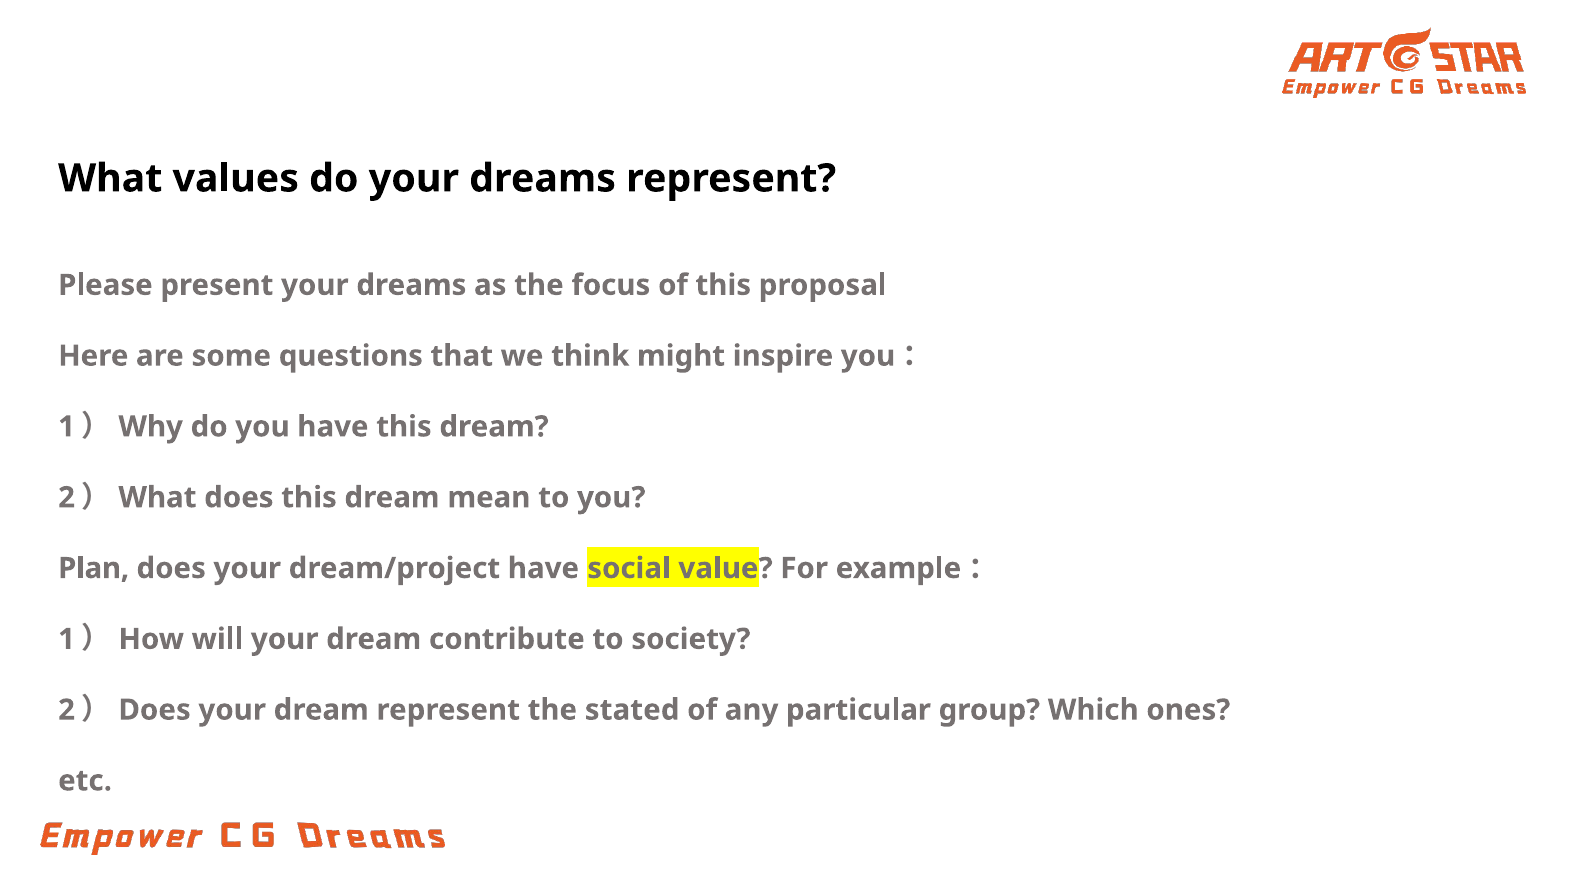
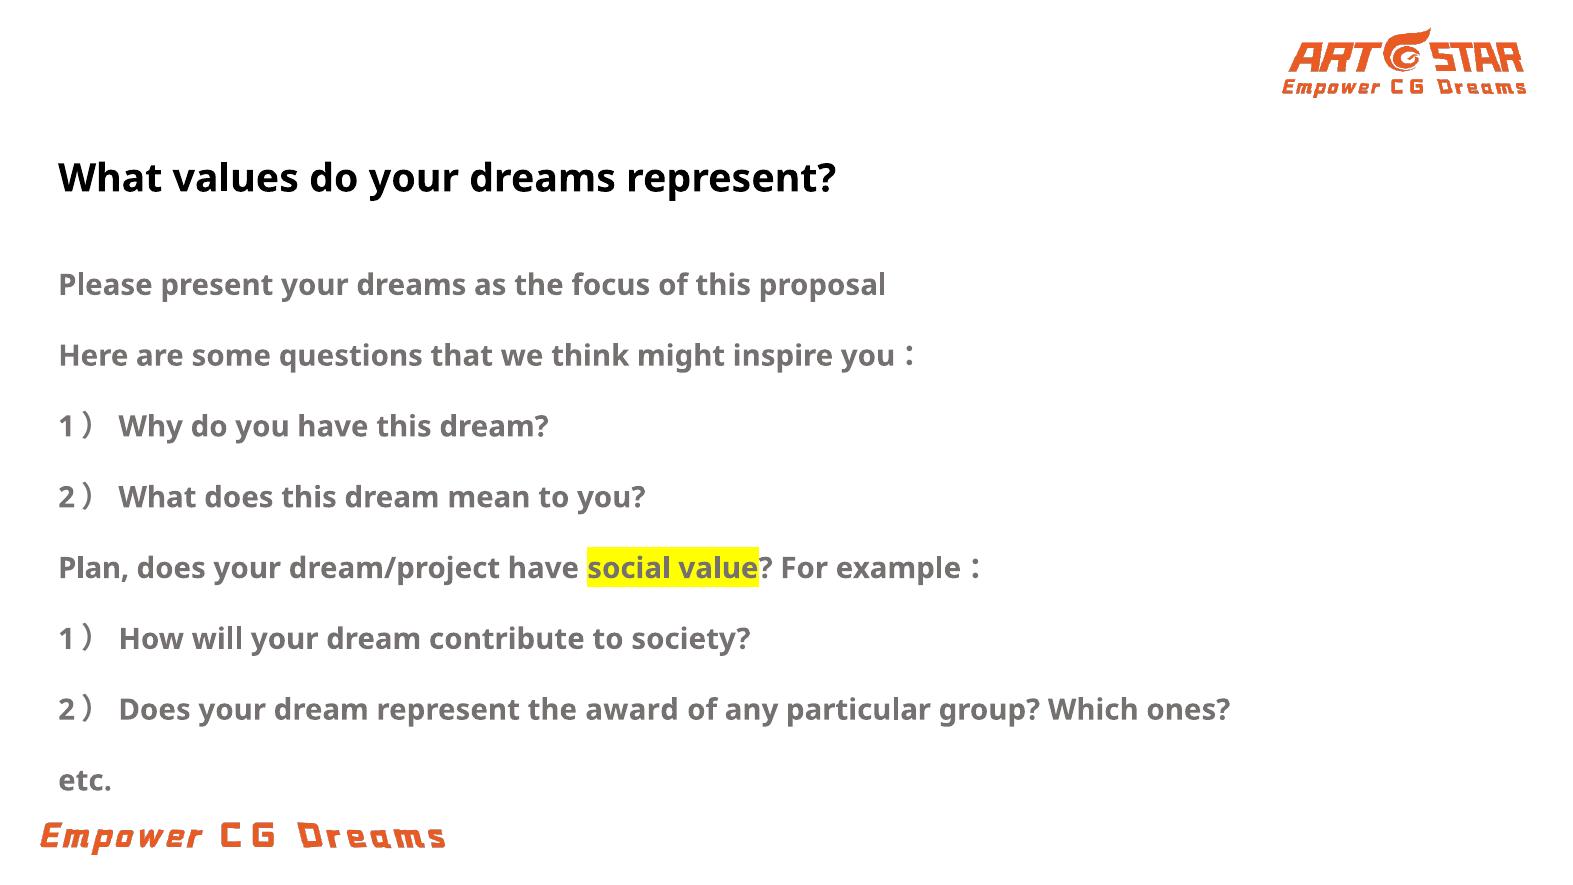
stated: stated -> award
